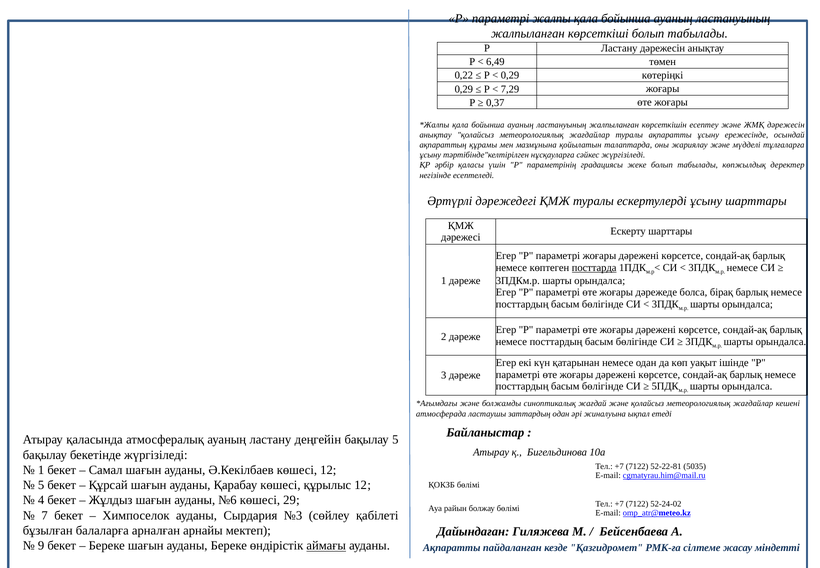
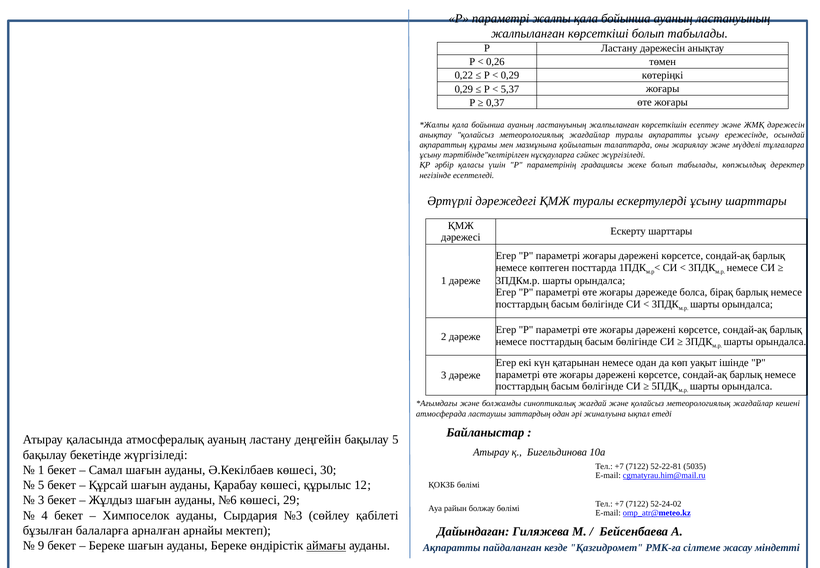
6,49: 6,49 -> 0,26
7,29: 7,29 -> 5,37
посттарда underline: present -> none
көшесі 12: 12 -> 30
4 at (41, 500): 4 -> 3
7: 7 -> 4
